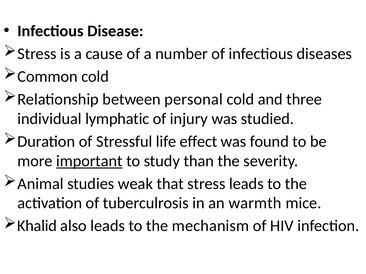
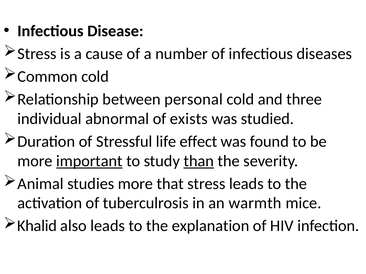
lymphatic: lymphatic -> abnormal
injury: injury -> exists
than underline: none -> present
studies weak: weak -> more
mechanism: mechanism -> explanation
